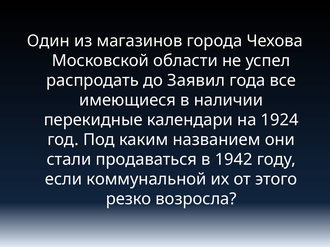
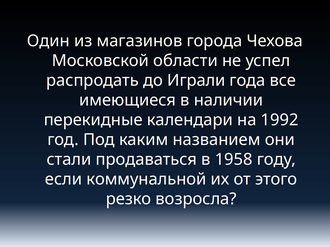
Заявил: Заявил -> Играли
1924: 1924 -> 1992
1942: 1942 -> 1958
